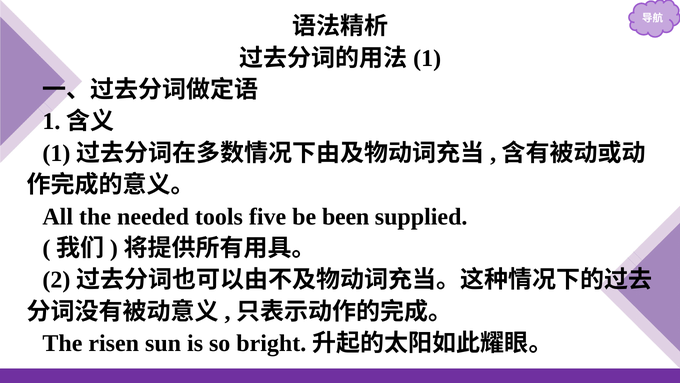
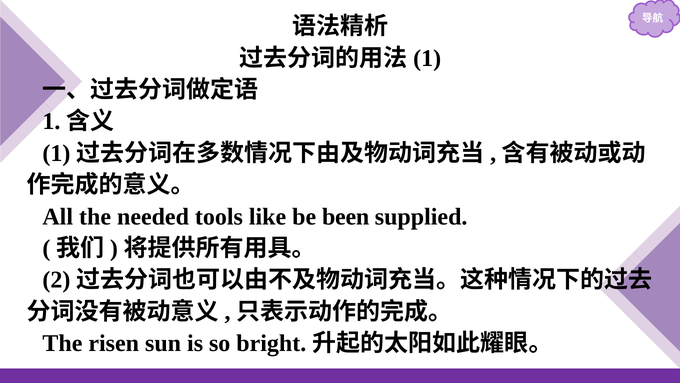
five: five -> like
